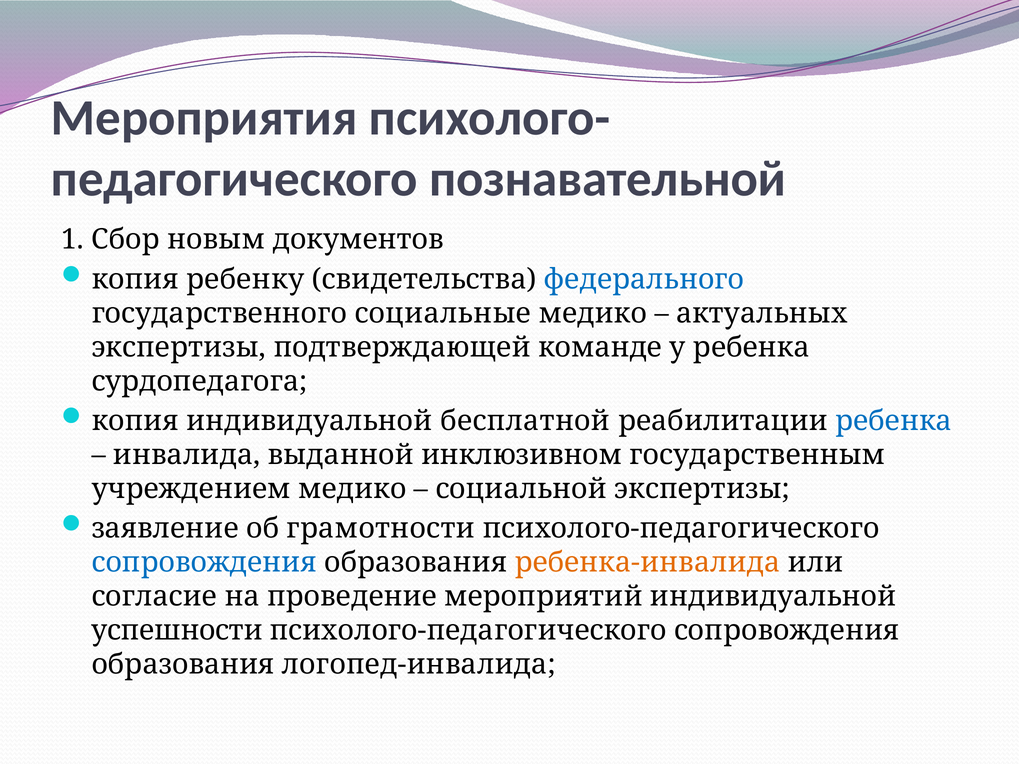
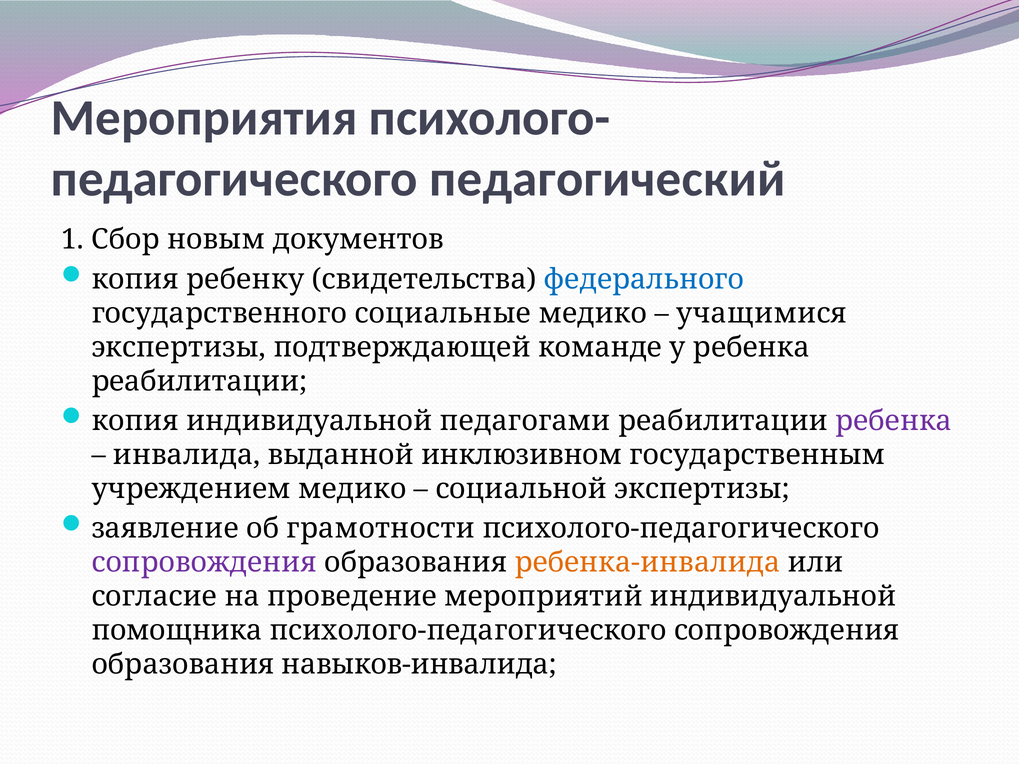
познавательной: познавательной -> педагогический
актуальных: актуальных -> учащимися
сурдопедагога at (199, 381): сурдопедагога -> реабилитации
бесплатной: бесплатной -> педагогами
ребенка at (894, 421) colour: blue -> purple
сопровождения at (204, 562) colour: blue -> purple
успешности: успешности -> помощника
логопед-инвалида: логопед-инвалида -> навыков-инвалида
